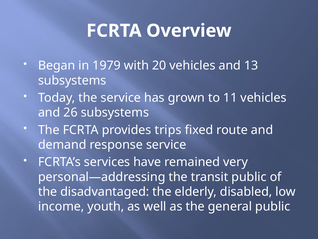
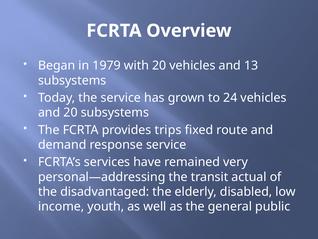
11: 11 -> 24
and 26: 26 -> 20
transit public: public -> actual
